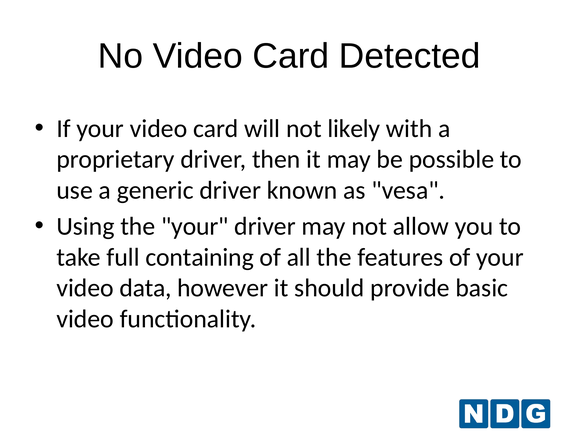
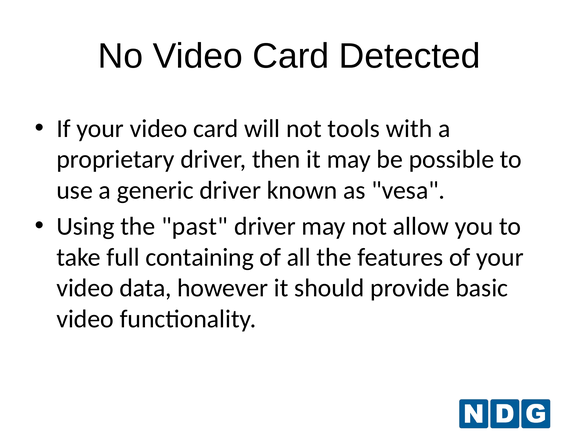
likely: likely -> tools
the your: your -> past
